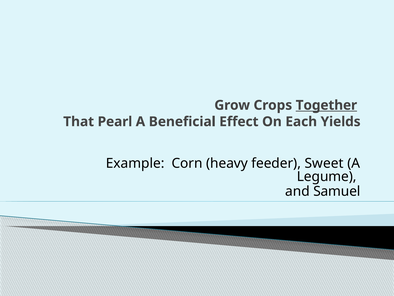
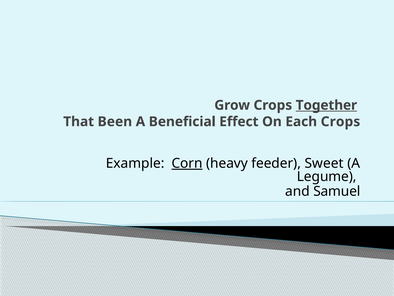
Pearl: Pearl -> Been
Each Yields: Yields -> Crops
Corn underline: none -> present
